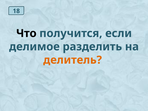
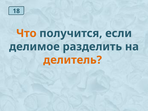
Что colour: black -> orange
